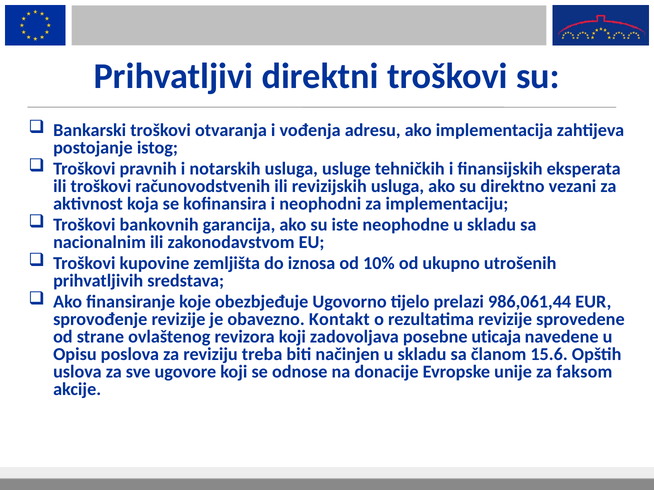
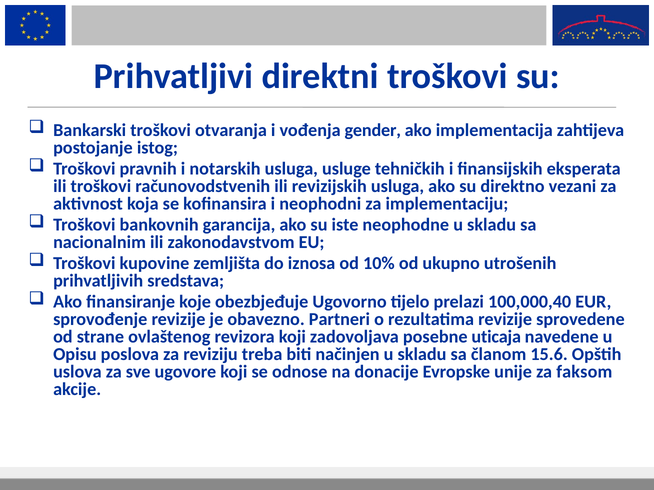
adresu: adresu -> gender
986,061,44: 986,061,44 -> 100,000,40
Kontakt: Kontakt -> Partneri
